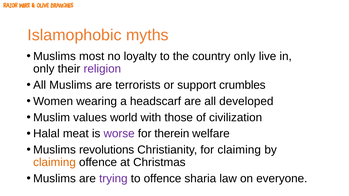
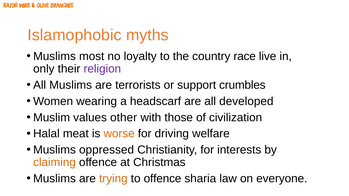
country only: only -> race
world: world -> other
worse colour: purple -> orange
therein: therein -> driving
revolutions: revolutions -> oppressed
for claiming: claiming -> interests
trying colour: purple -> orange
